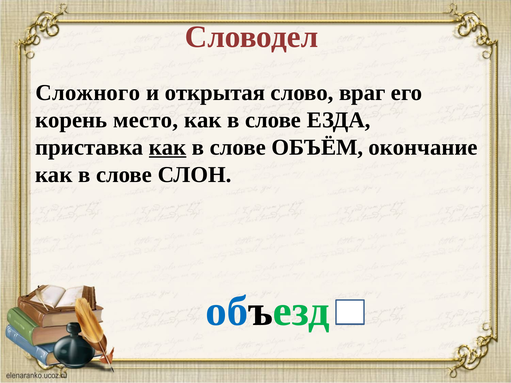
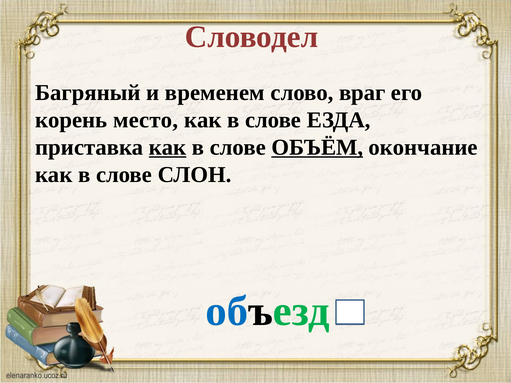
Сложного: Сложного -> Багряный
открытая: открытая -> временем
ОБЪЁМ underline: none -> present
